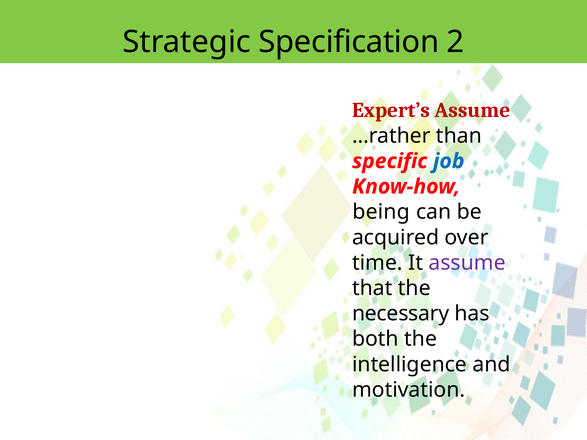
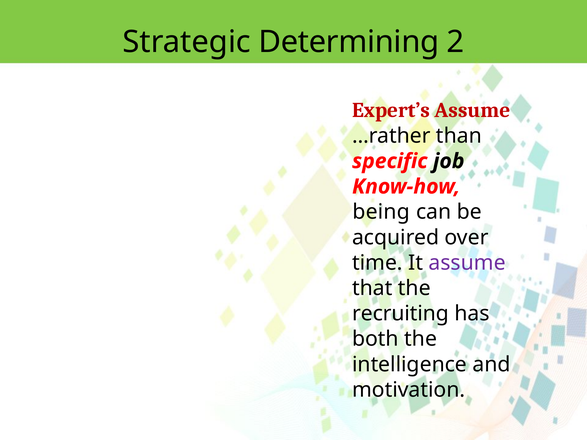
Specification: Specification -> Determining
job colour: blue -> black
necessary: necessary -> recruiting
